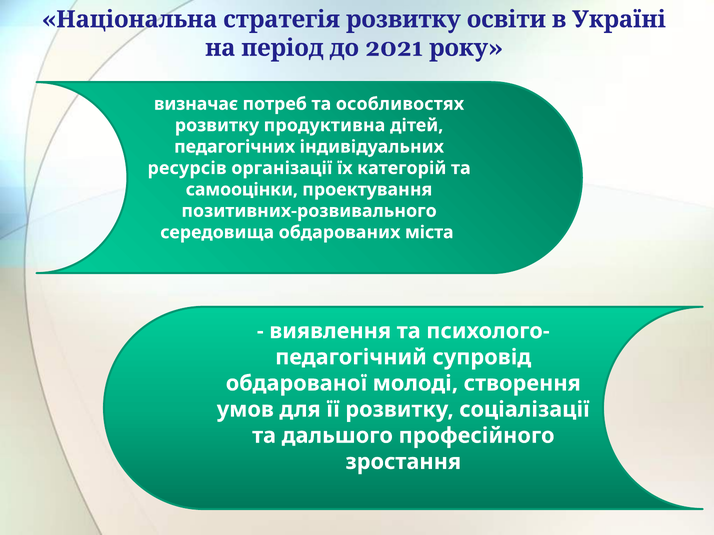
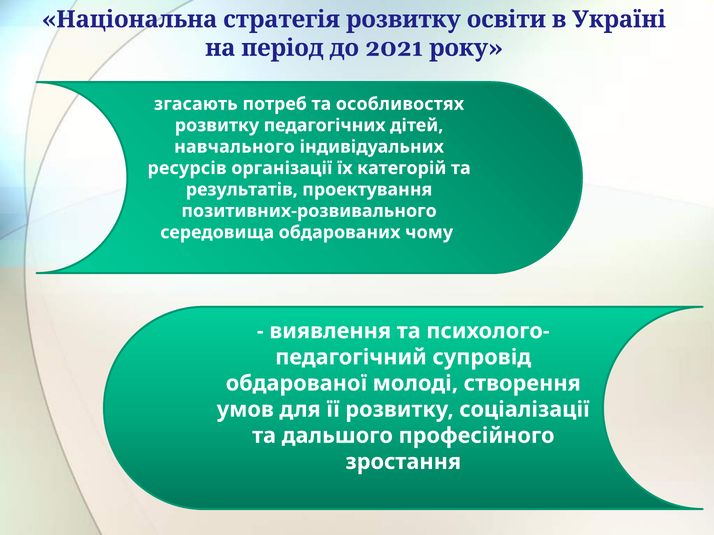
визначає: визначає -> згасають
продуктивна: продуктивна -> педагогічних
педагогічних: педагогічних -> навчального
самооцінки: самооцінки -> результатів
міста: міста -> чому
